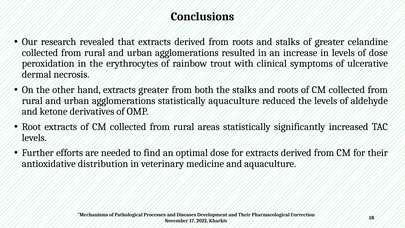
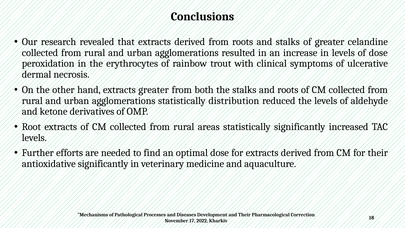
statistically aquaculture: aquaculture -> distribution
antioxidative distribution: distribution -> significantly
